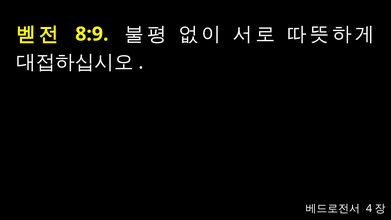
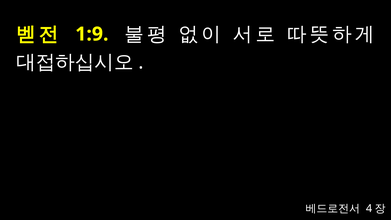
8:9: 8:9 -> 1:9
